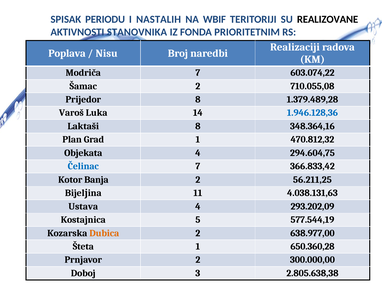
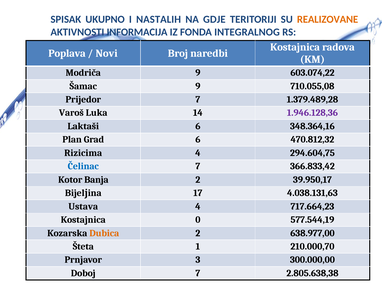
PERIODU: PERIODU -> UKUPNO
WBIF: WBIF -> GDJE
REALIZOVANE colour: black -> orange
STANOVNIKA: STANOVNIKA -> INFORMACIJA
PRIORITETNIM: PRIORITETNIM -> INTEGRALNOG
Realizaciji at (295, 47): Realizaciji -> Kostajnica
Nisu: Nisu -> Novi
Modriča 7: 7 -> 9
Šamac 2: 2 -> 9
Prijedor 8: 8 -> 7
1.946.128,36 colour: blue -> purple
Laktaši 8: 8 -> 6
Grad 1: 1 -> 6
Objekata: Objekata -> Rizicima
56.211,25: 56.211,25 -> 39.950,17
11: 11 -> 17
293.202,09: 293.202,09 -> 717.664,23
5: 5 -> 0
650.360,28: 650.360,28 -> 210.000,70
Prnjavor 2: 2 -> 3
Doboj 3: 3 -> 7
